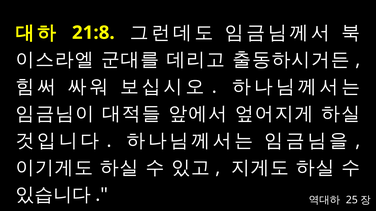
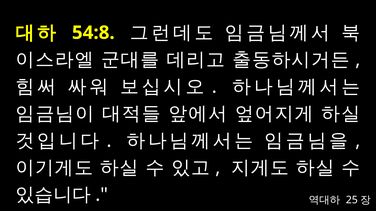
21:8: 21:8 -> 54:8
